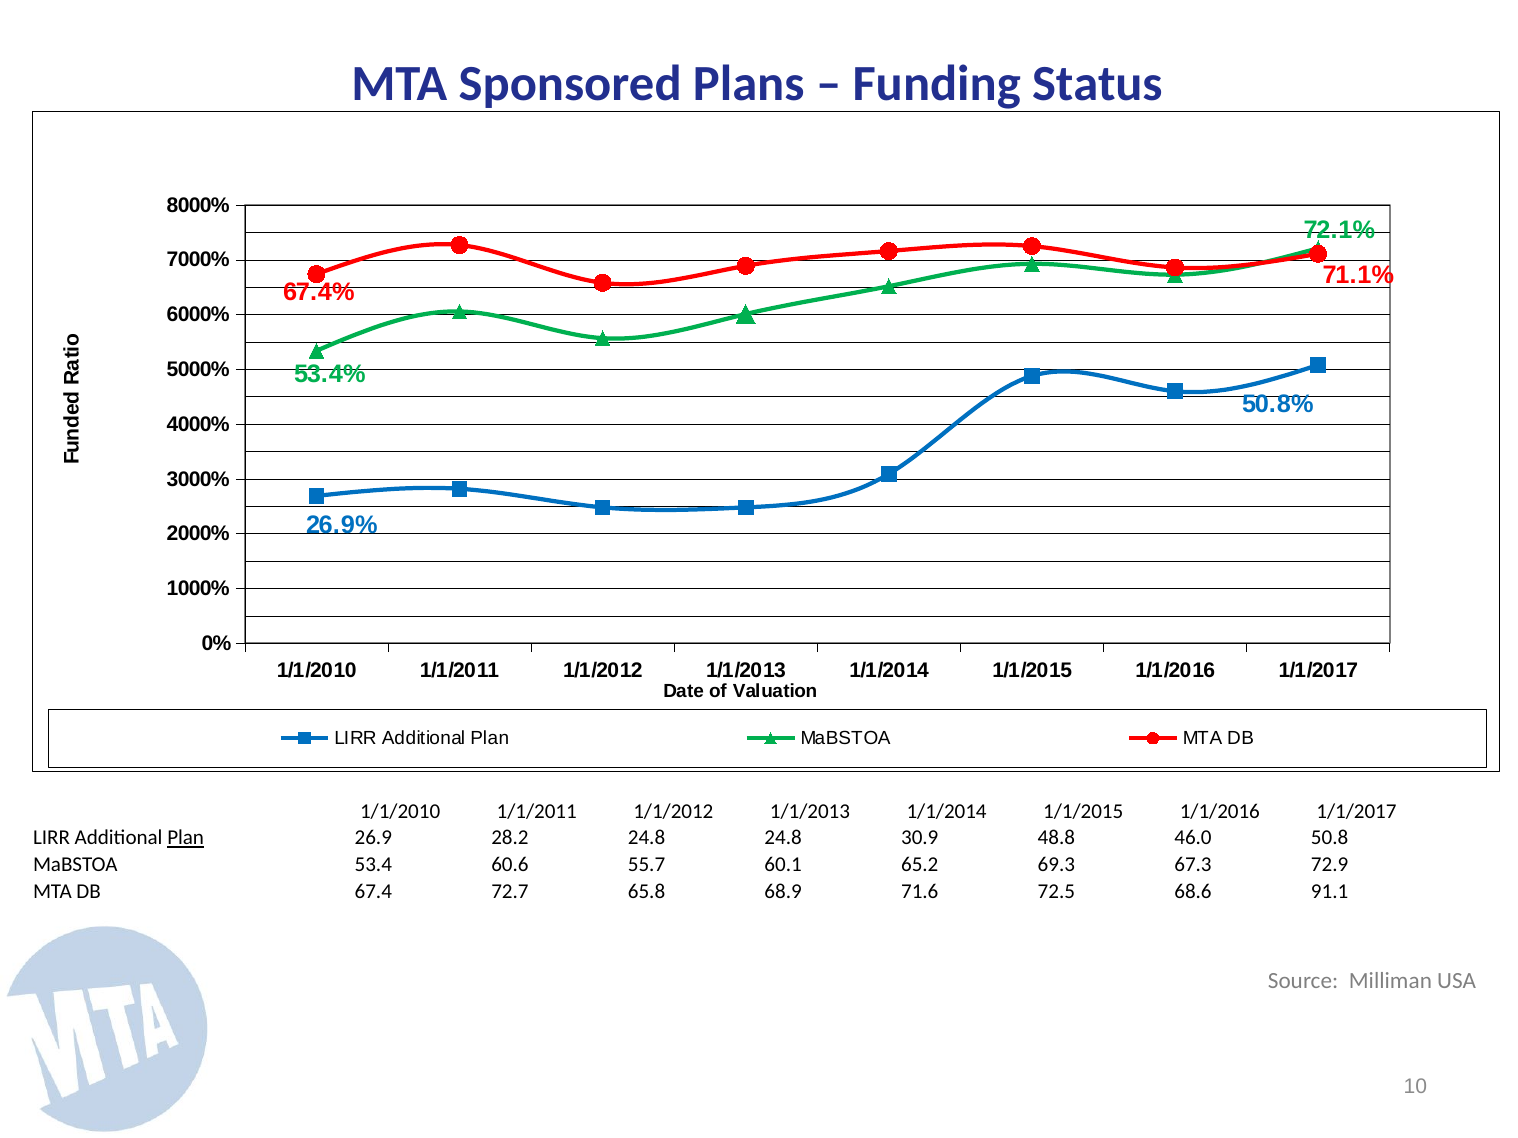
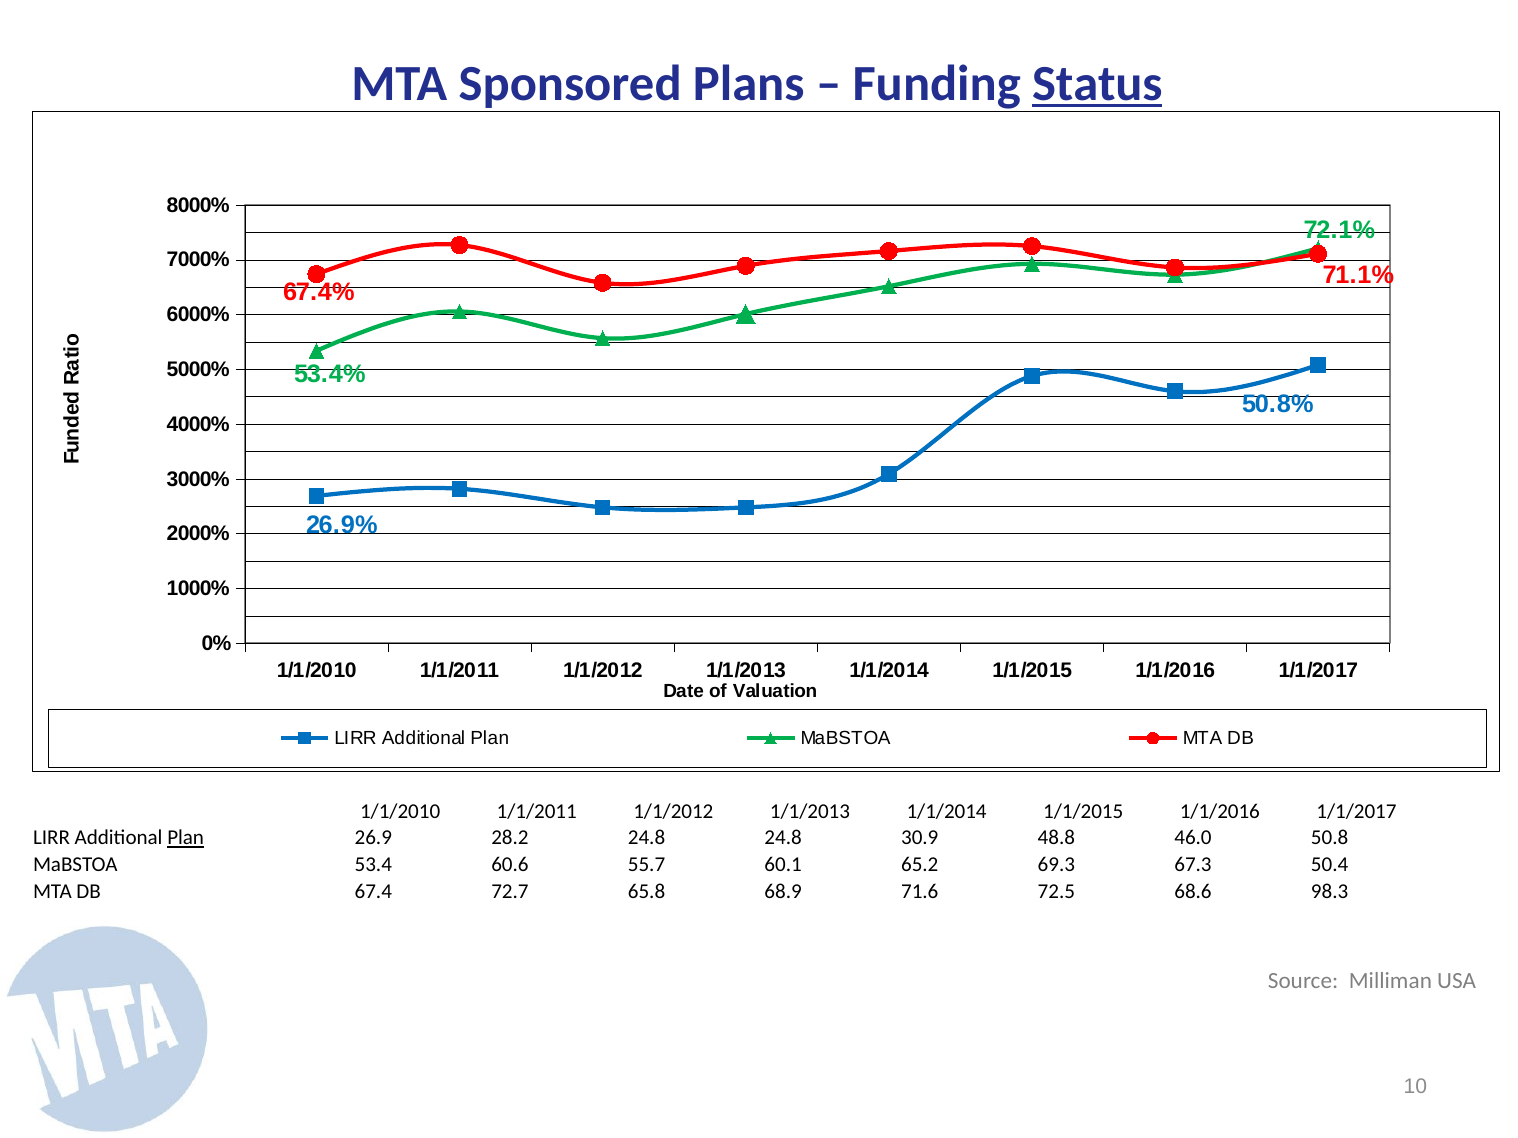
Status underline: none -> present
72.9: 72.9 -> 50.4
91.1: 91.1 -> 98.3
